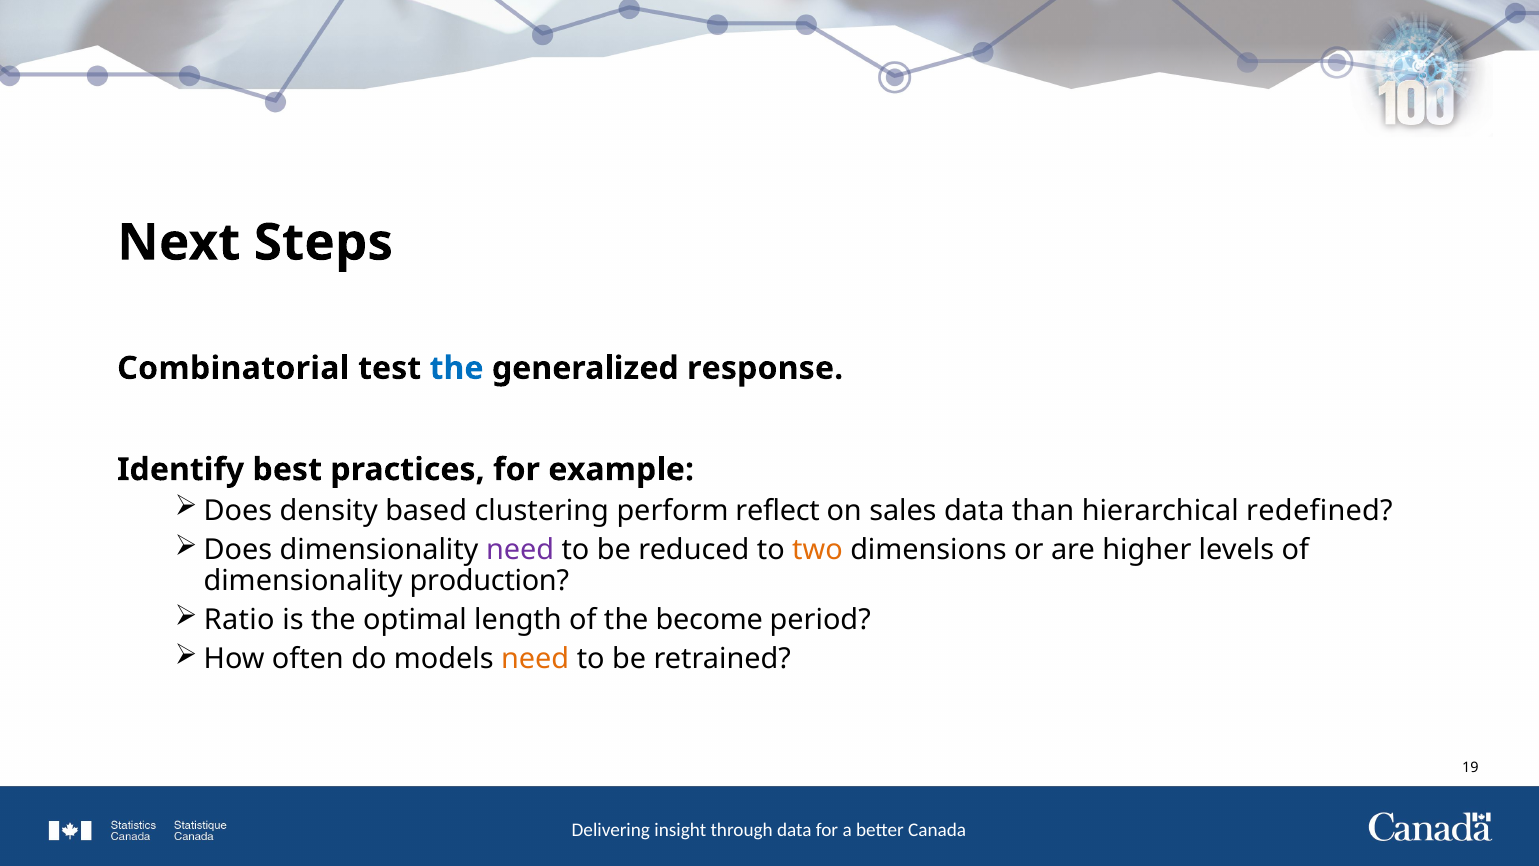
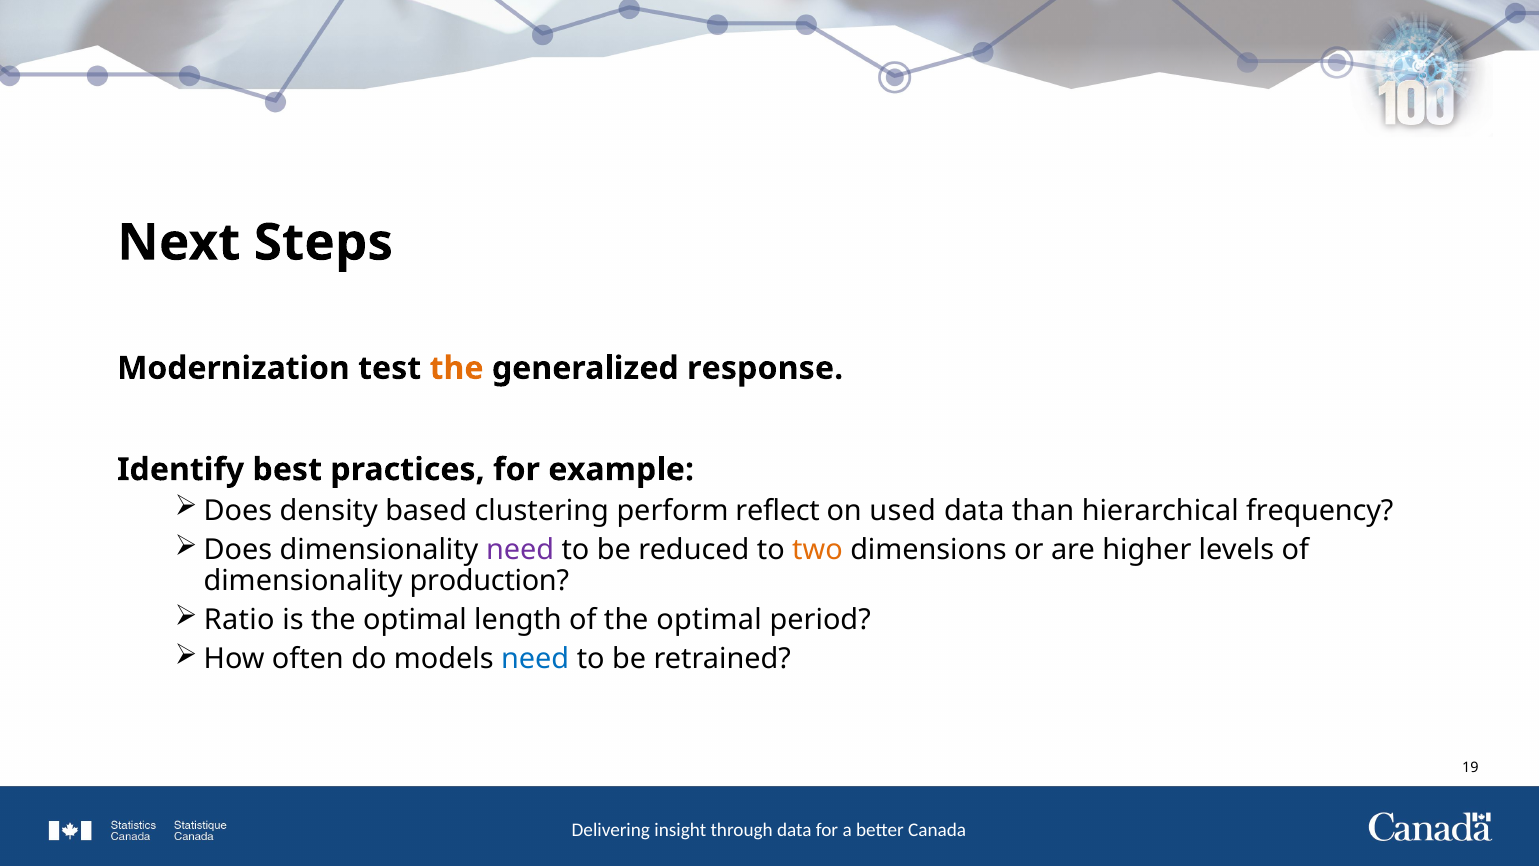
Combinatorial: Combinatorial -> Modernization
the at (457, 368) colour: blue -> orange
sales: sales -> used
redefined: redefined -> frequency
of the become: become -> optimal
need at (535, 659) colour: orange -> blue
